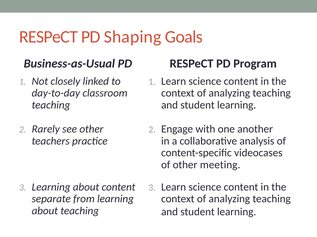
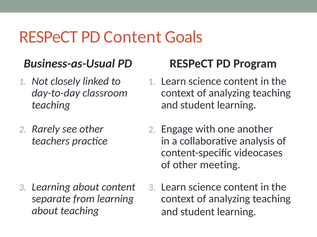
PD Shaping: Shaping -> Content
